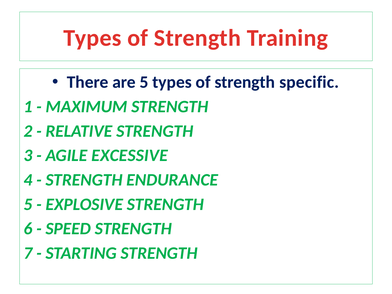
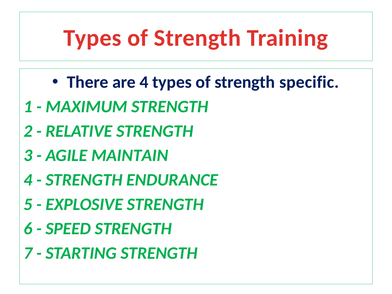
are 5: 5 -> 4
EXCESSIVE: EXCESSIVE -> MAINTAIN
